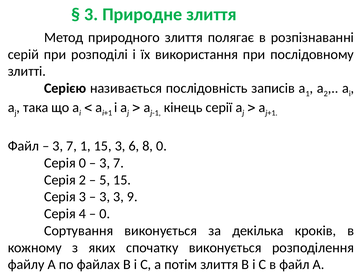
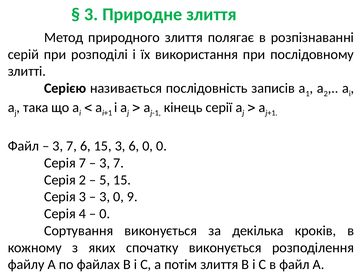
7 1: 1 -> 6
6 8: 8 -> 0
Серія 0: 0 -> 7
3 3: 3 -> 0
